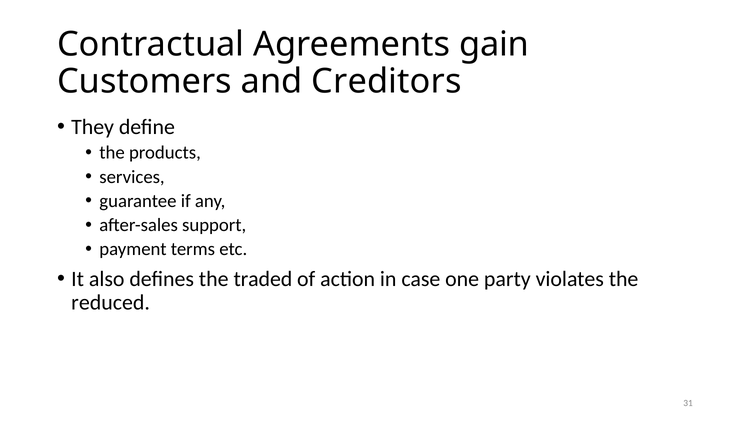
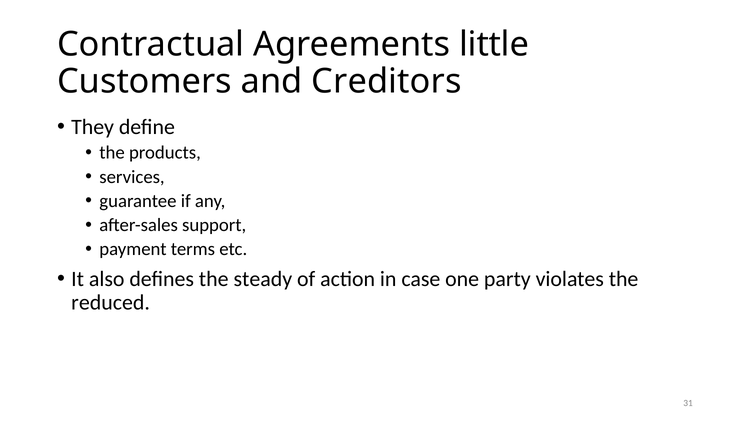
gain: gain -> little
traded: traded -> steady
